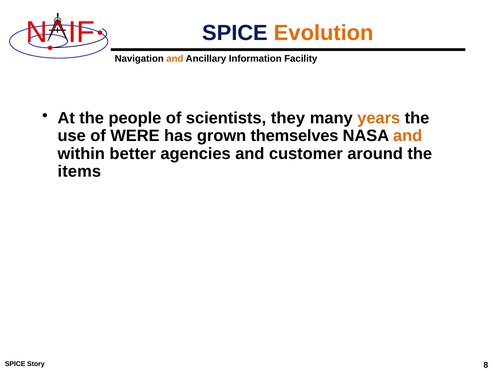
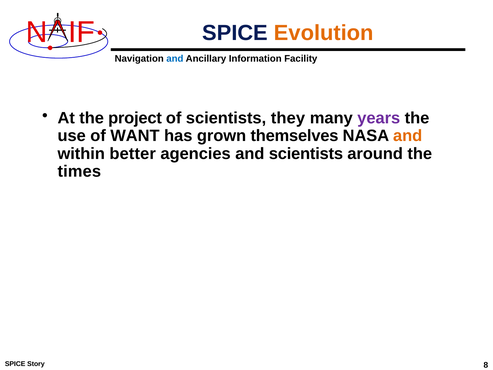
and at (175, 59) colour: orange -> blue
people: people -> project
years colour: orange -> purple
WERE: WERE -> WANT
and customer: customer -> scientists
items: items -> times
